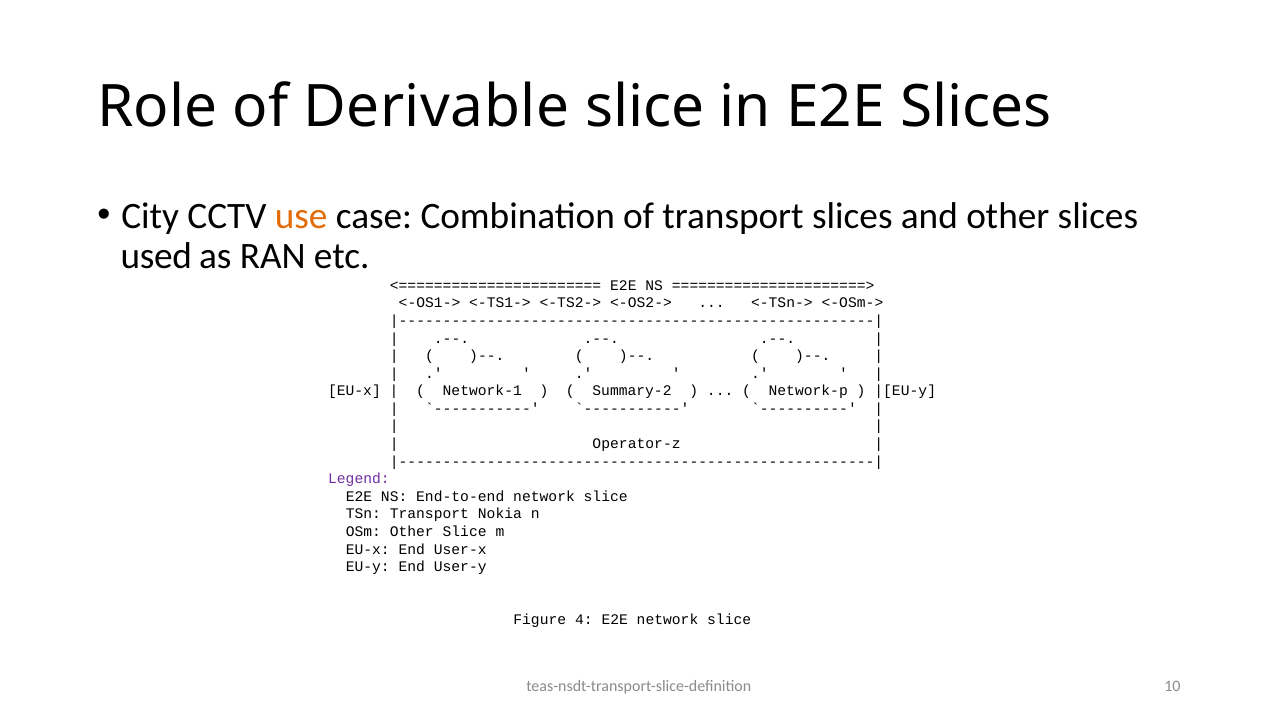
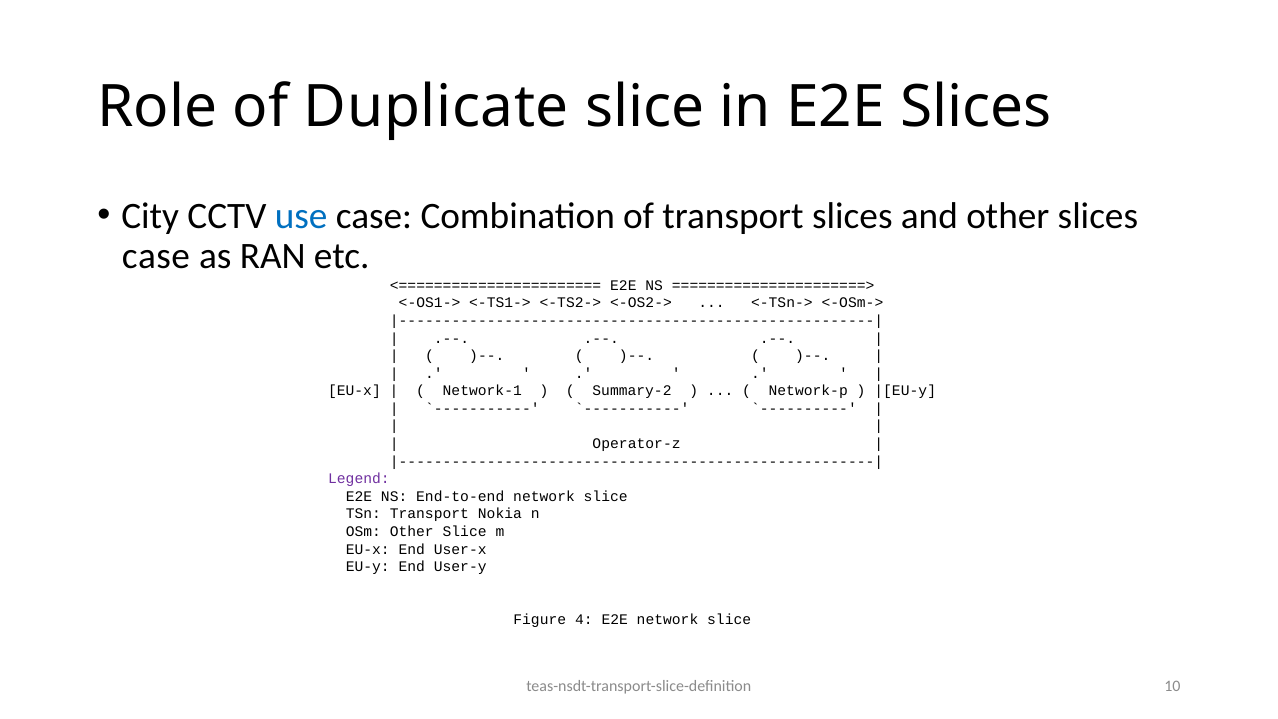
Derivable: Derivable -> Duplicate
use colour: orange -> blue
used at (156, 256): used -> case
